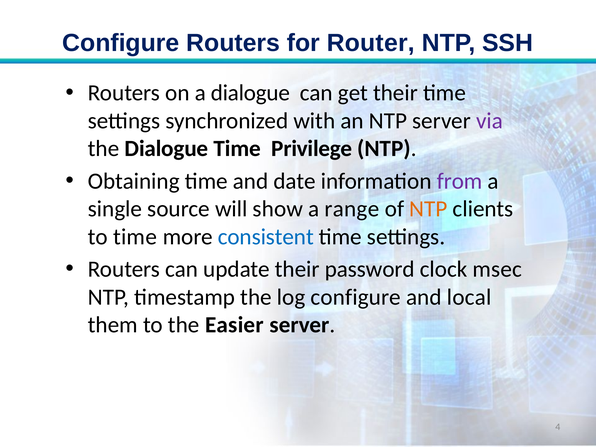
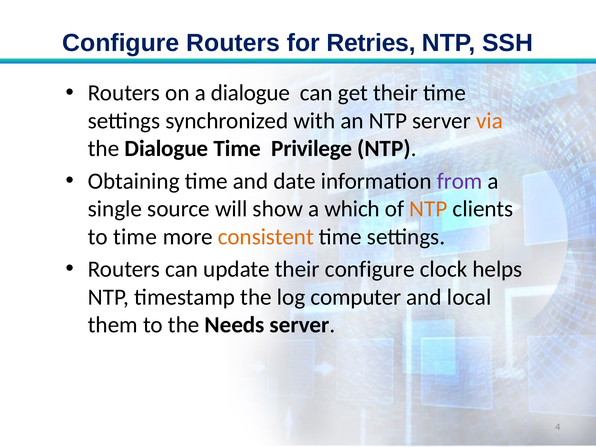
Router: Router -> Retries
via colour: purple -> orange
range: range -> which
consistent colour: blue -> orange
their password: password -> configure
msec: msec -> helps
log configure: configure -> computer
Easier: Easier -> Needs
